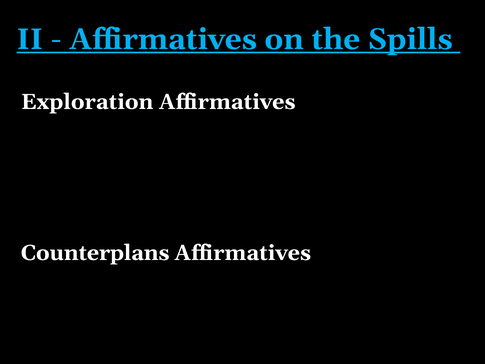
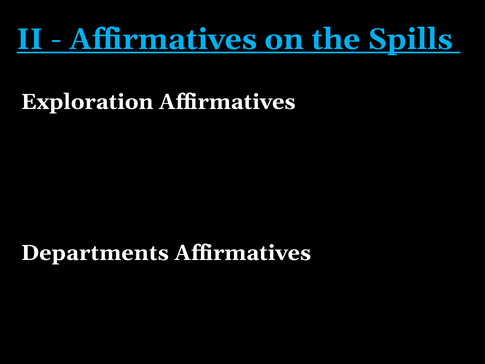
Counterplans: Counterplans -> Departments
